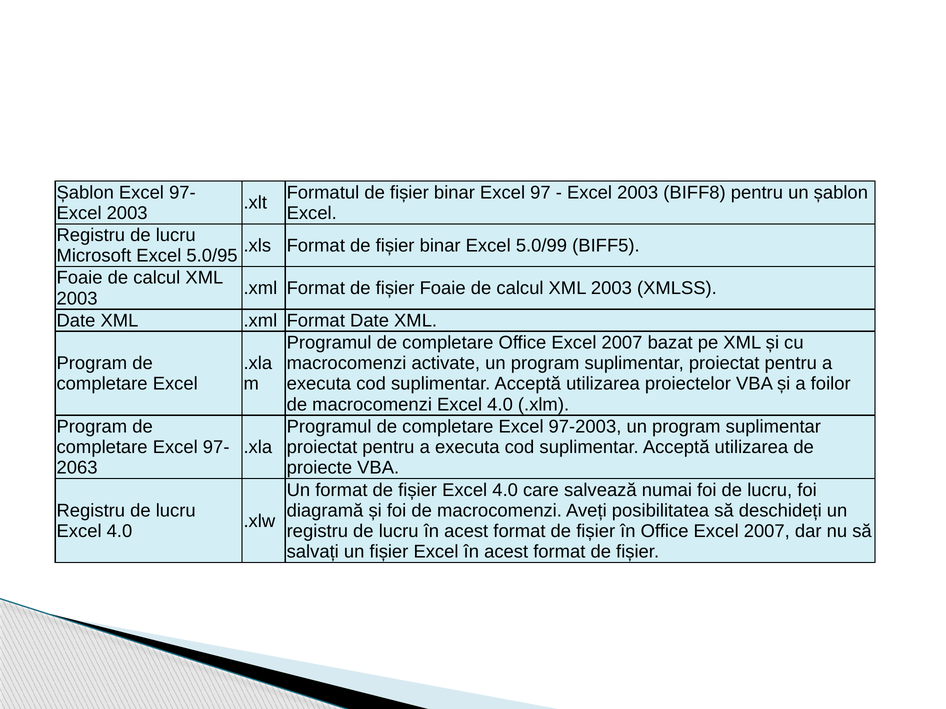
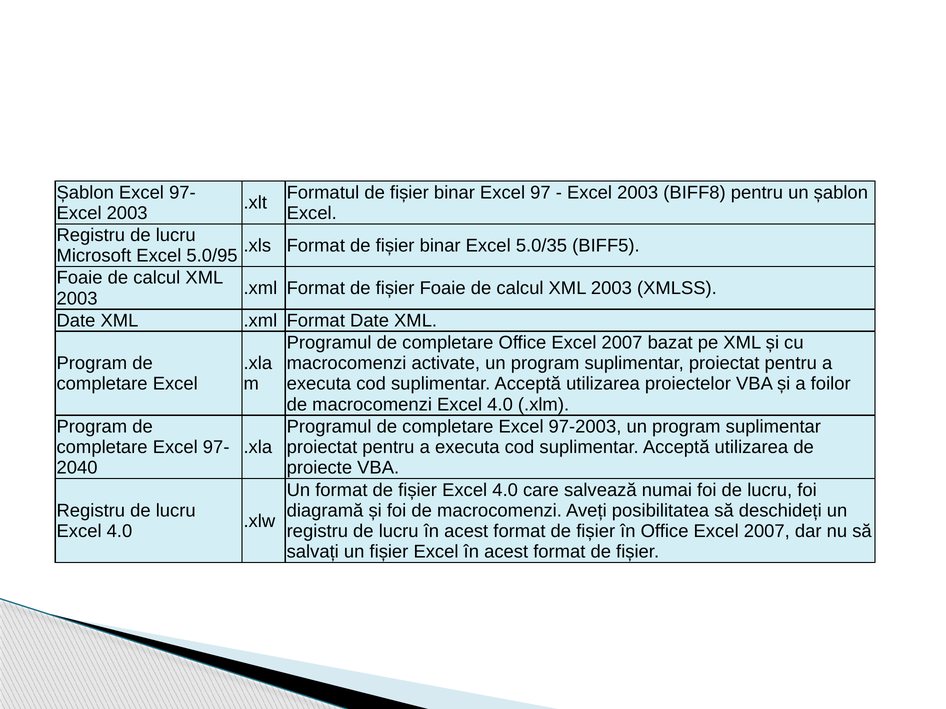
5.0/99: 5.0/99 -> 5.0/35
2063: 2063 -> 2040
